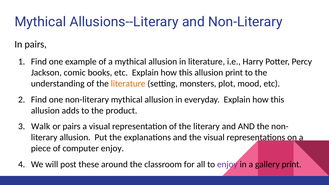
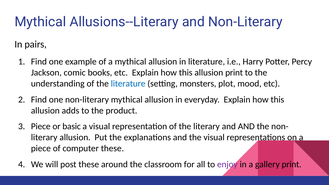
literature at (128, 84) colour: orange -> blue
Walk at (41, 126): Walk -> Piece
or pairs: pairs -> basic
computer enjoy: enjoy -> these
